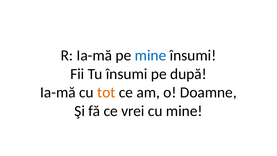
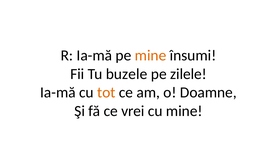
mine at (151, 55) colour: blue -> orange
Tu însumi: însumi -> buzele
după: după -> zilele
